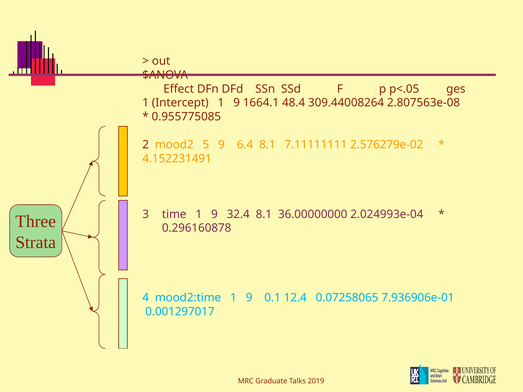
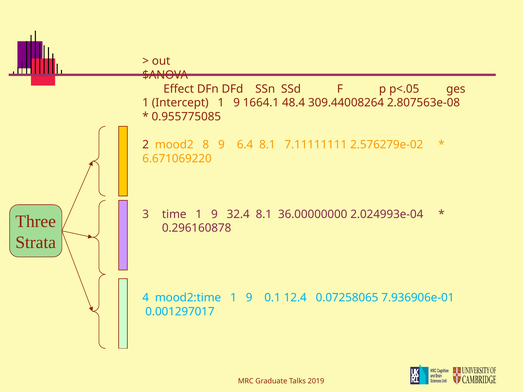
5: 5 -> 8
4.152231491: 4.152231491 -> 6.671069220
